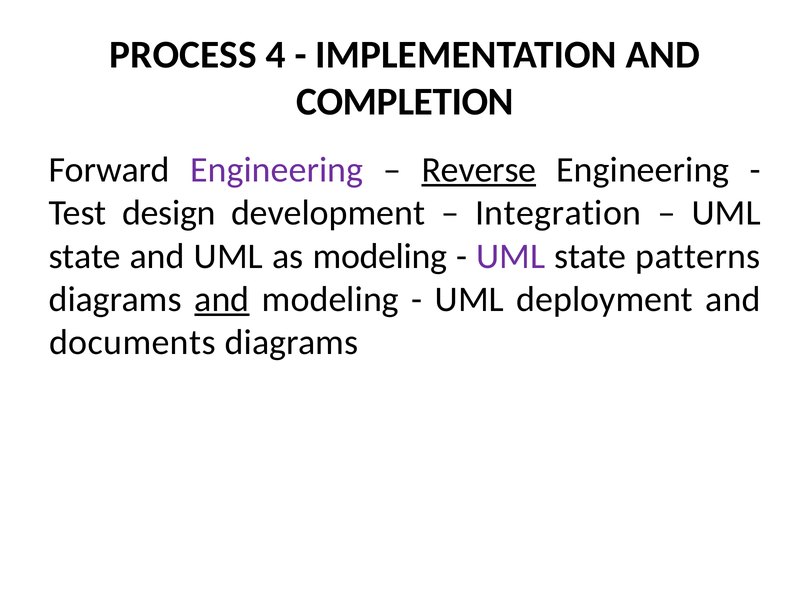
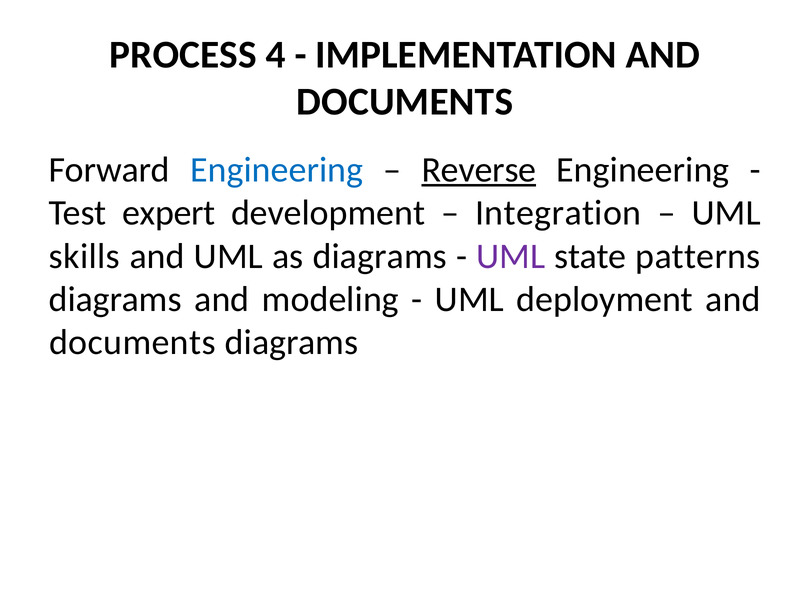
COMPLETION at (405, 102): COMPLETION -> DOCUMENTS
Engineering at (277, 170) colour: purple -> blue
design: design -> expert
state at (85, 256): state -> skills
as modeling: modeling -> diagrams
and at (222, 300) underline: present -> none
